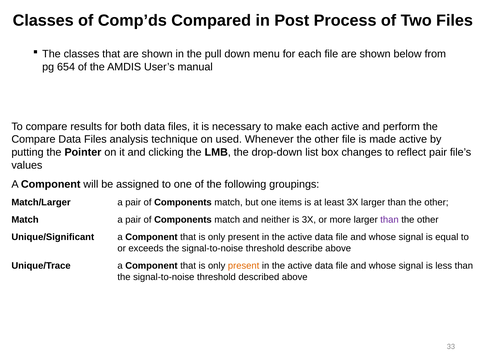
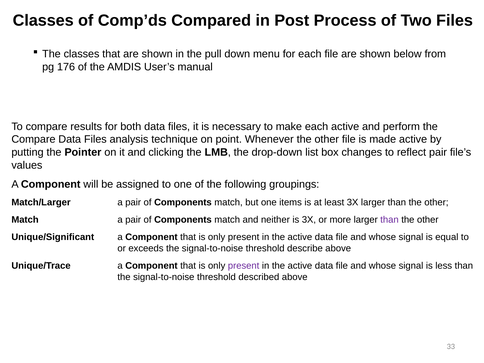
654: 654 -> 176
used: used -> point
present at (244, 266) colour: orange -> purple
